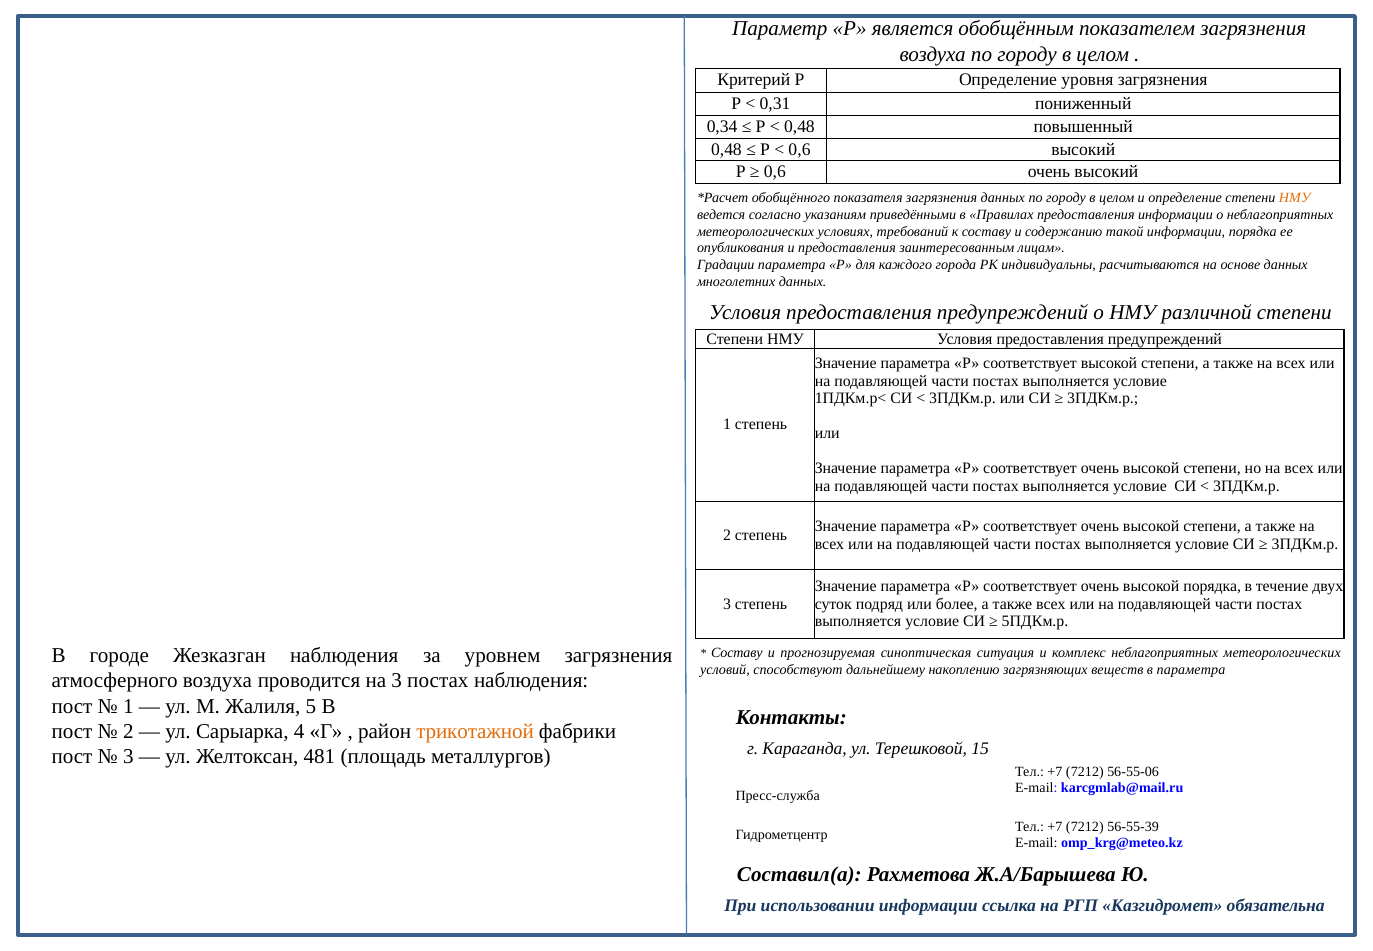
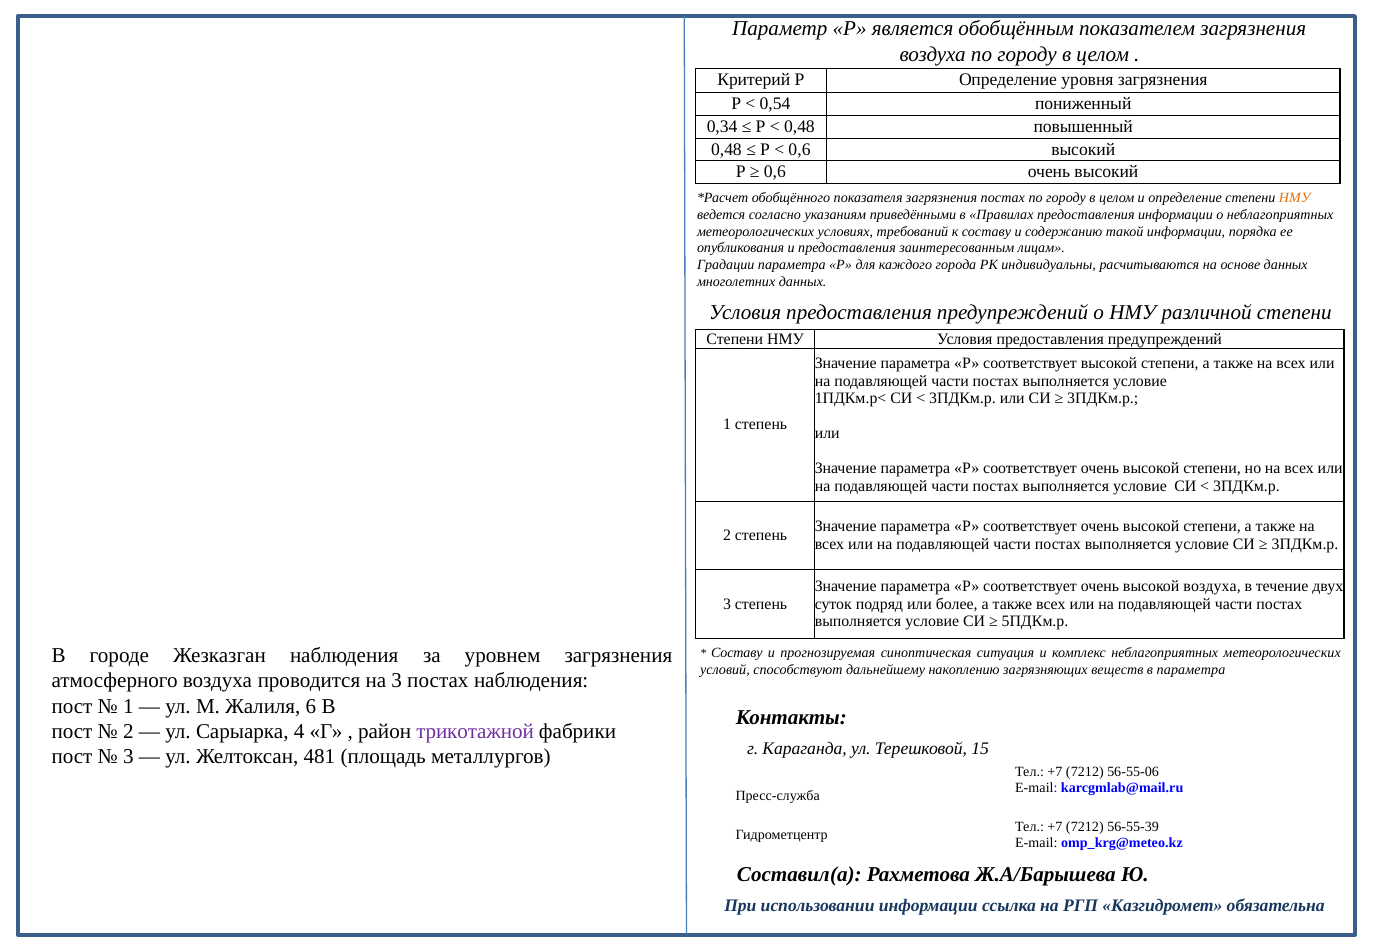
0,31: 0,31 -> 0,54
загрязнения данных: данных -> постах
высокой порядка: порядка -> воздуха
5: 5 -> 6
трикотажной colour: orange -> purple
